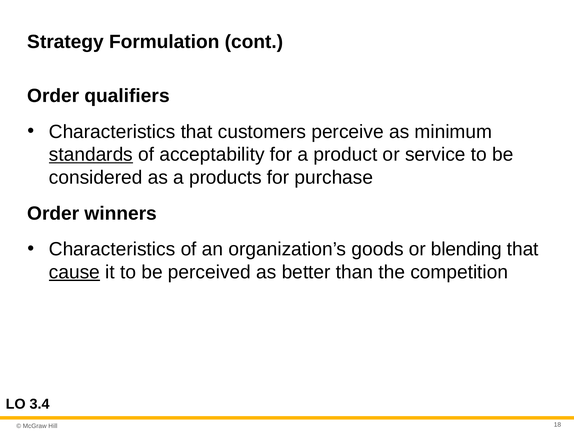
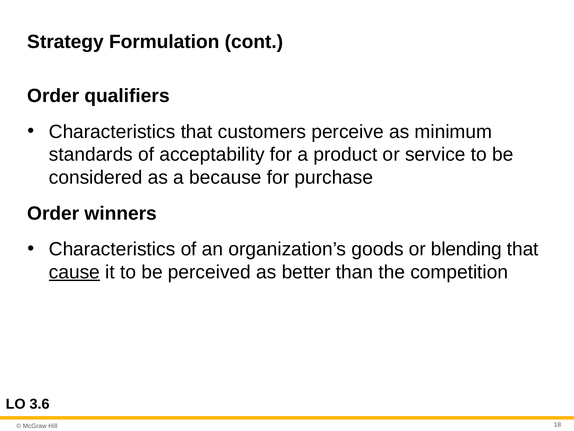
standards underline: present -> none
products: products -> because
3.4: 3.4 -> 3.6
